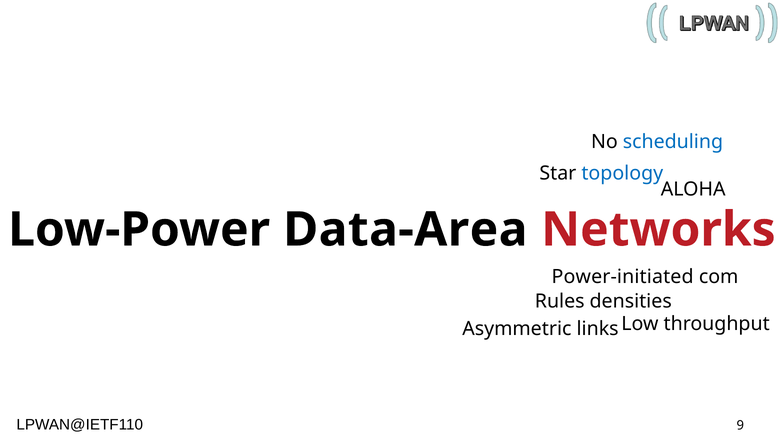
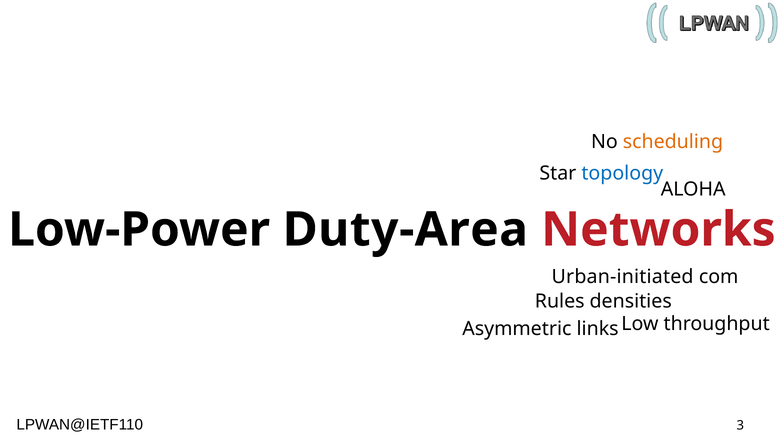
scheduling colour: blue -> orange
Data-Area: Data-Area -> Duty-Area
Power-initiated: Power-initiated -> Urban-initiated
9: 9 -> 3
